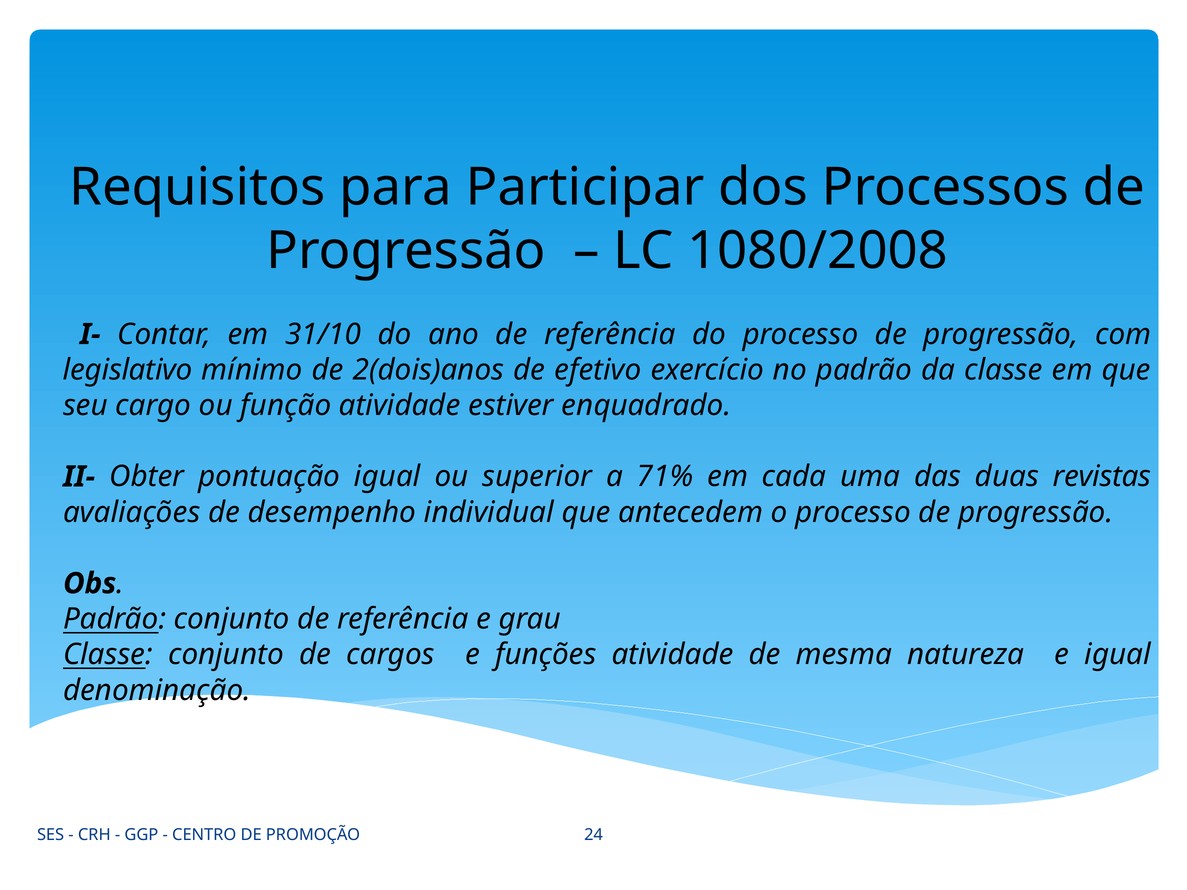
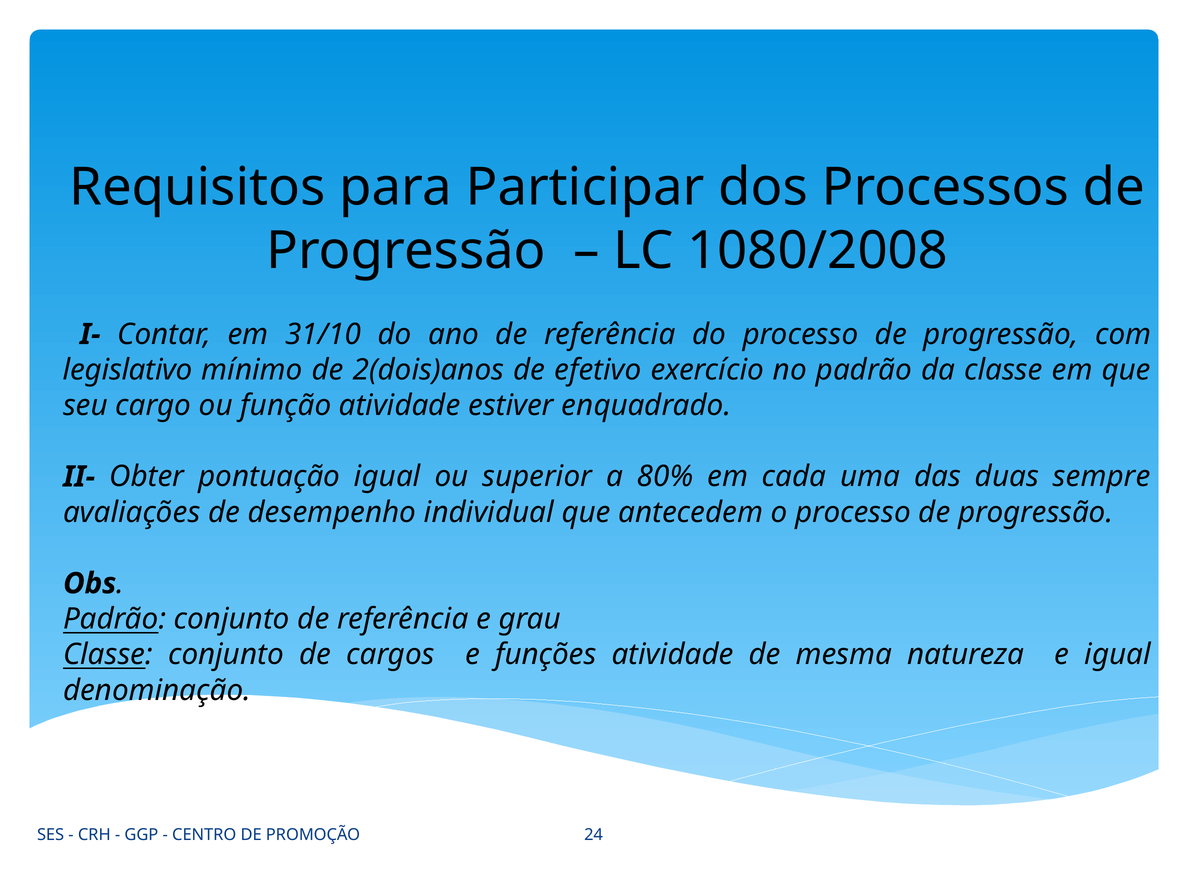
71%: 71% -> 80%
revistas: revistas -> sempre
